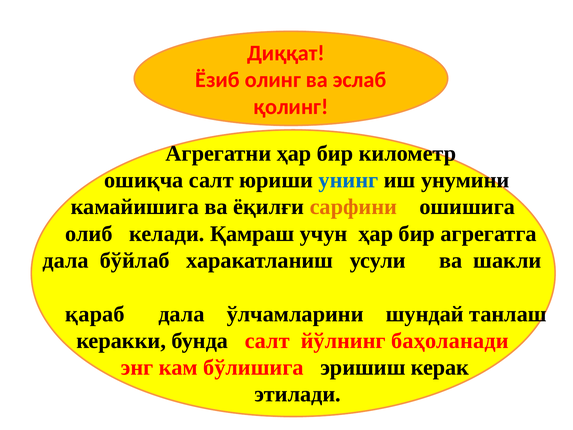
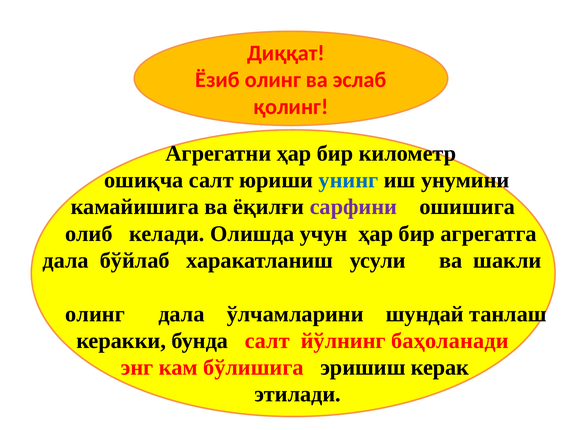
сарфини colour: orange -> purple
Қамраш: Қамраш -> Олишда
қараб at (95, 314): қараб -> олинг
